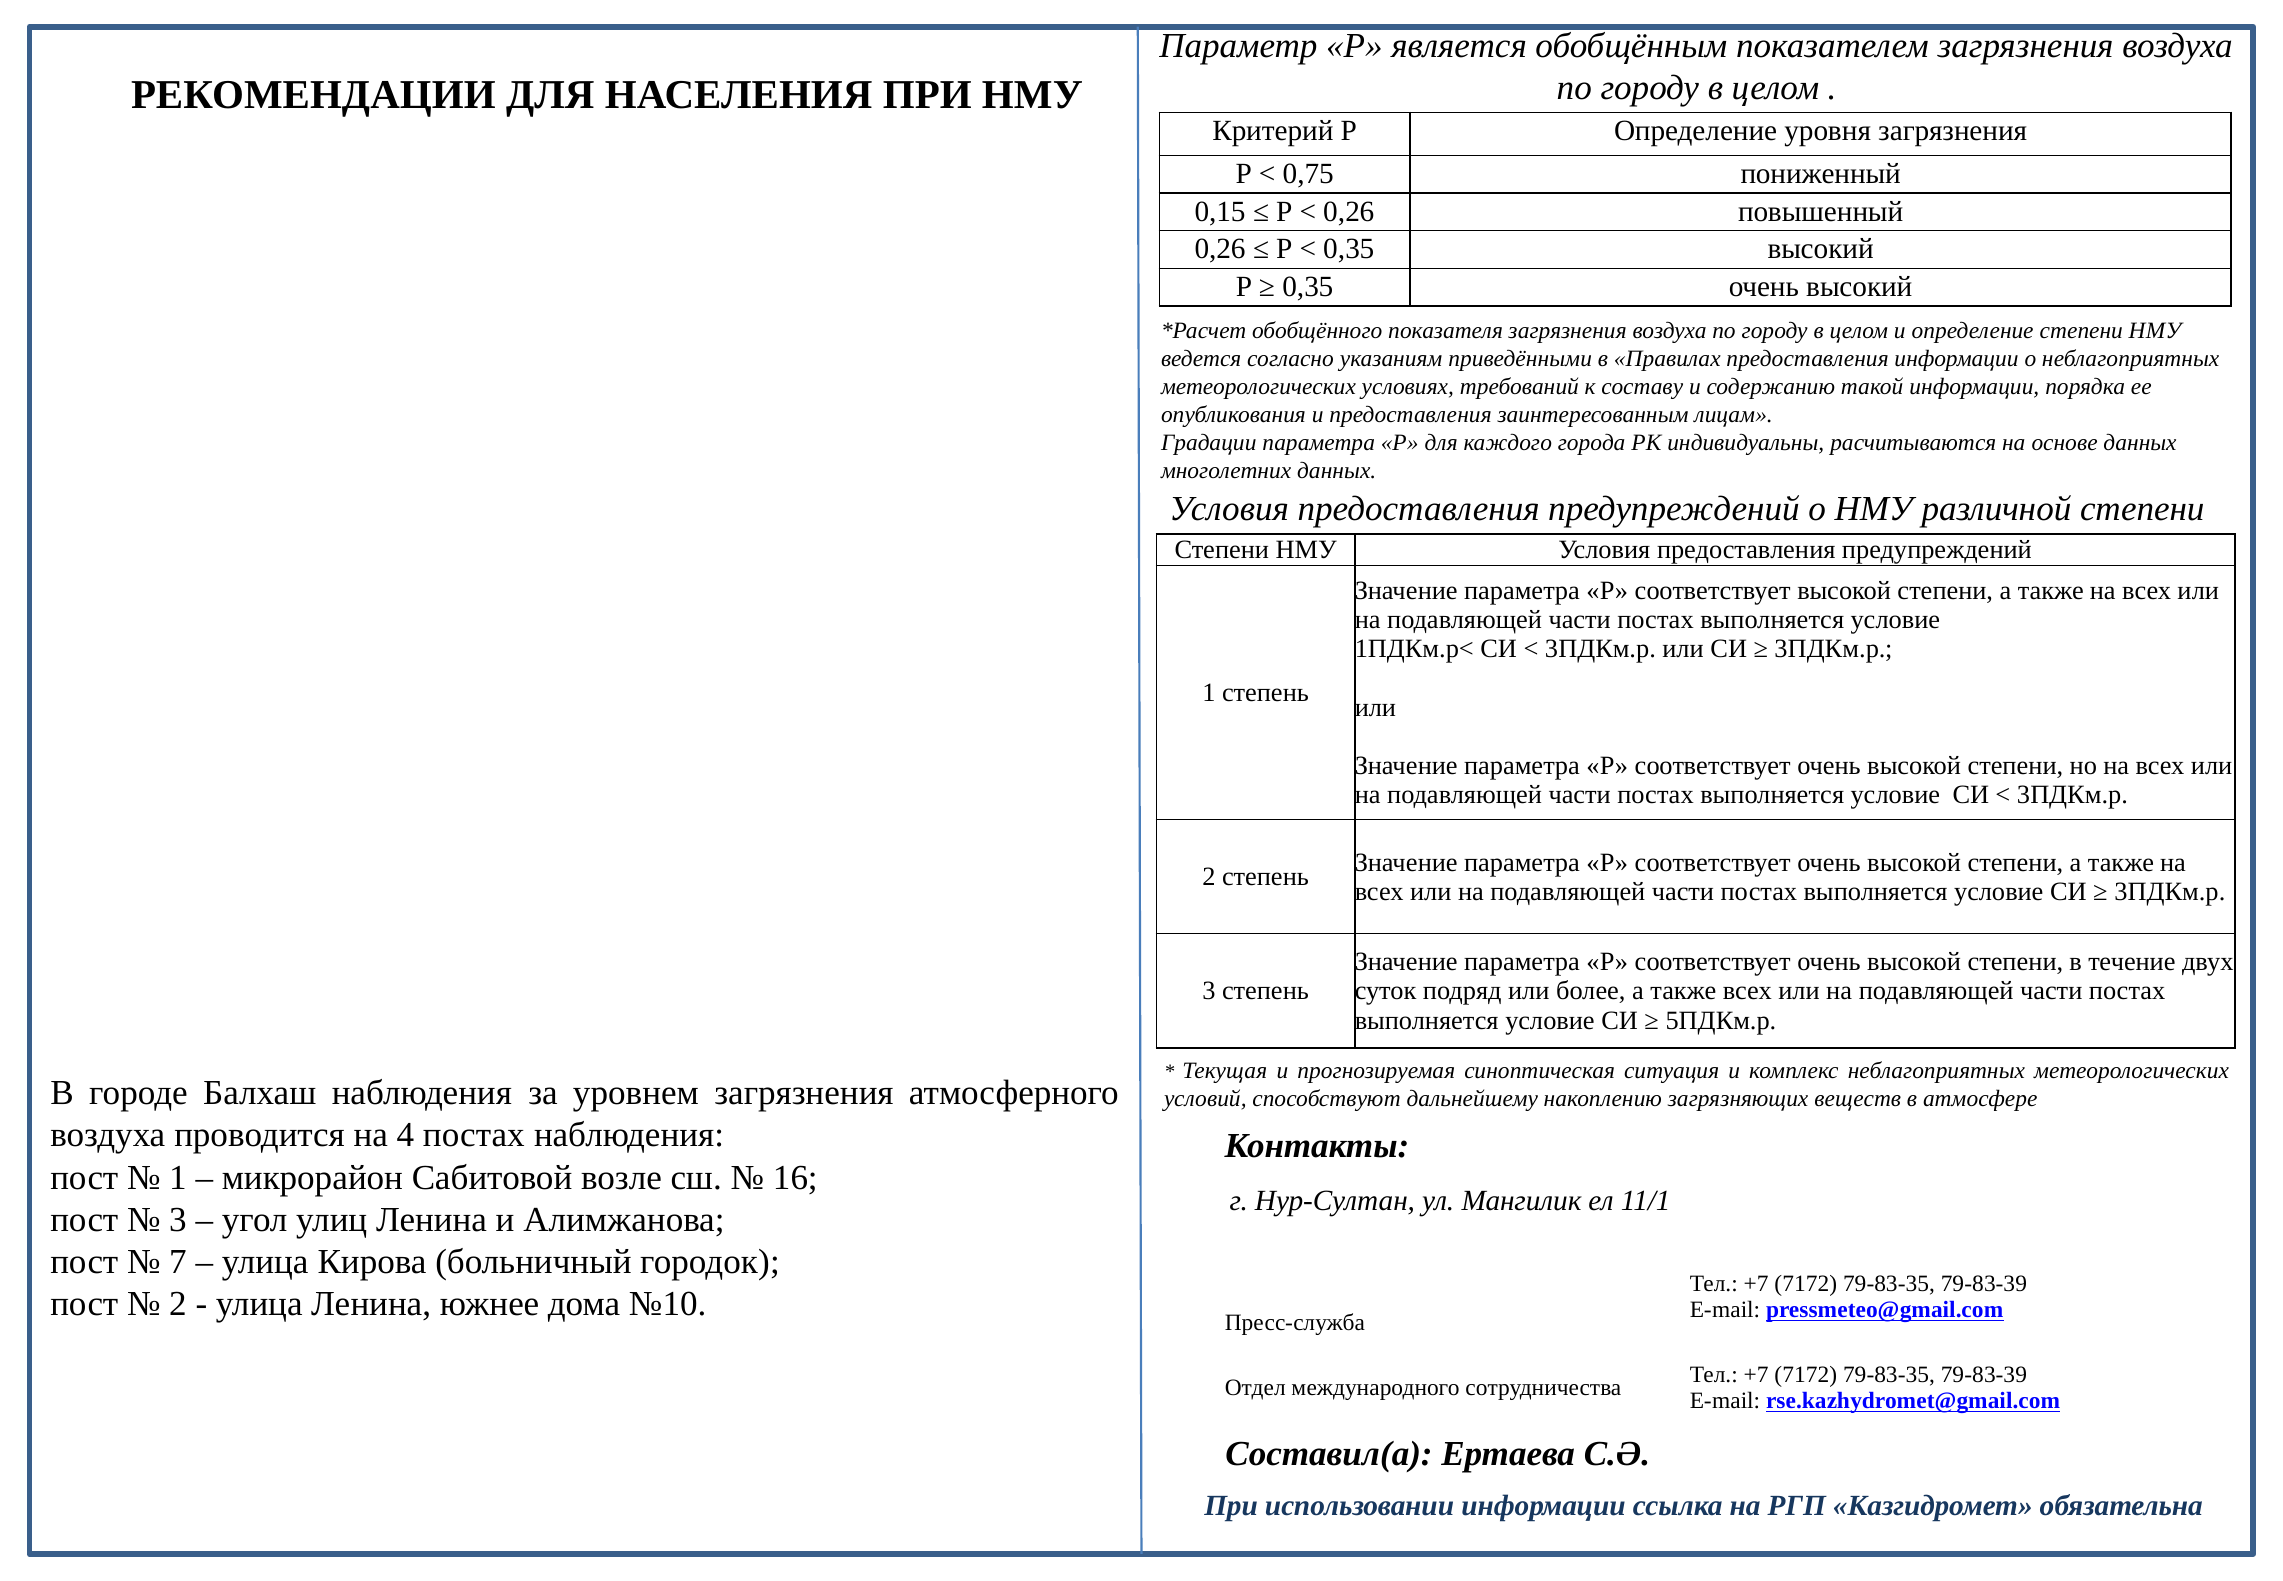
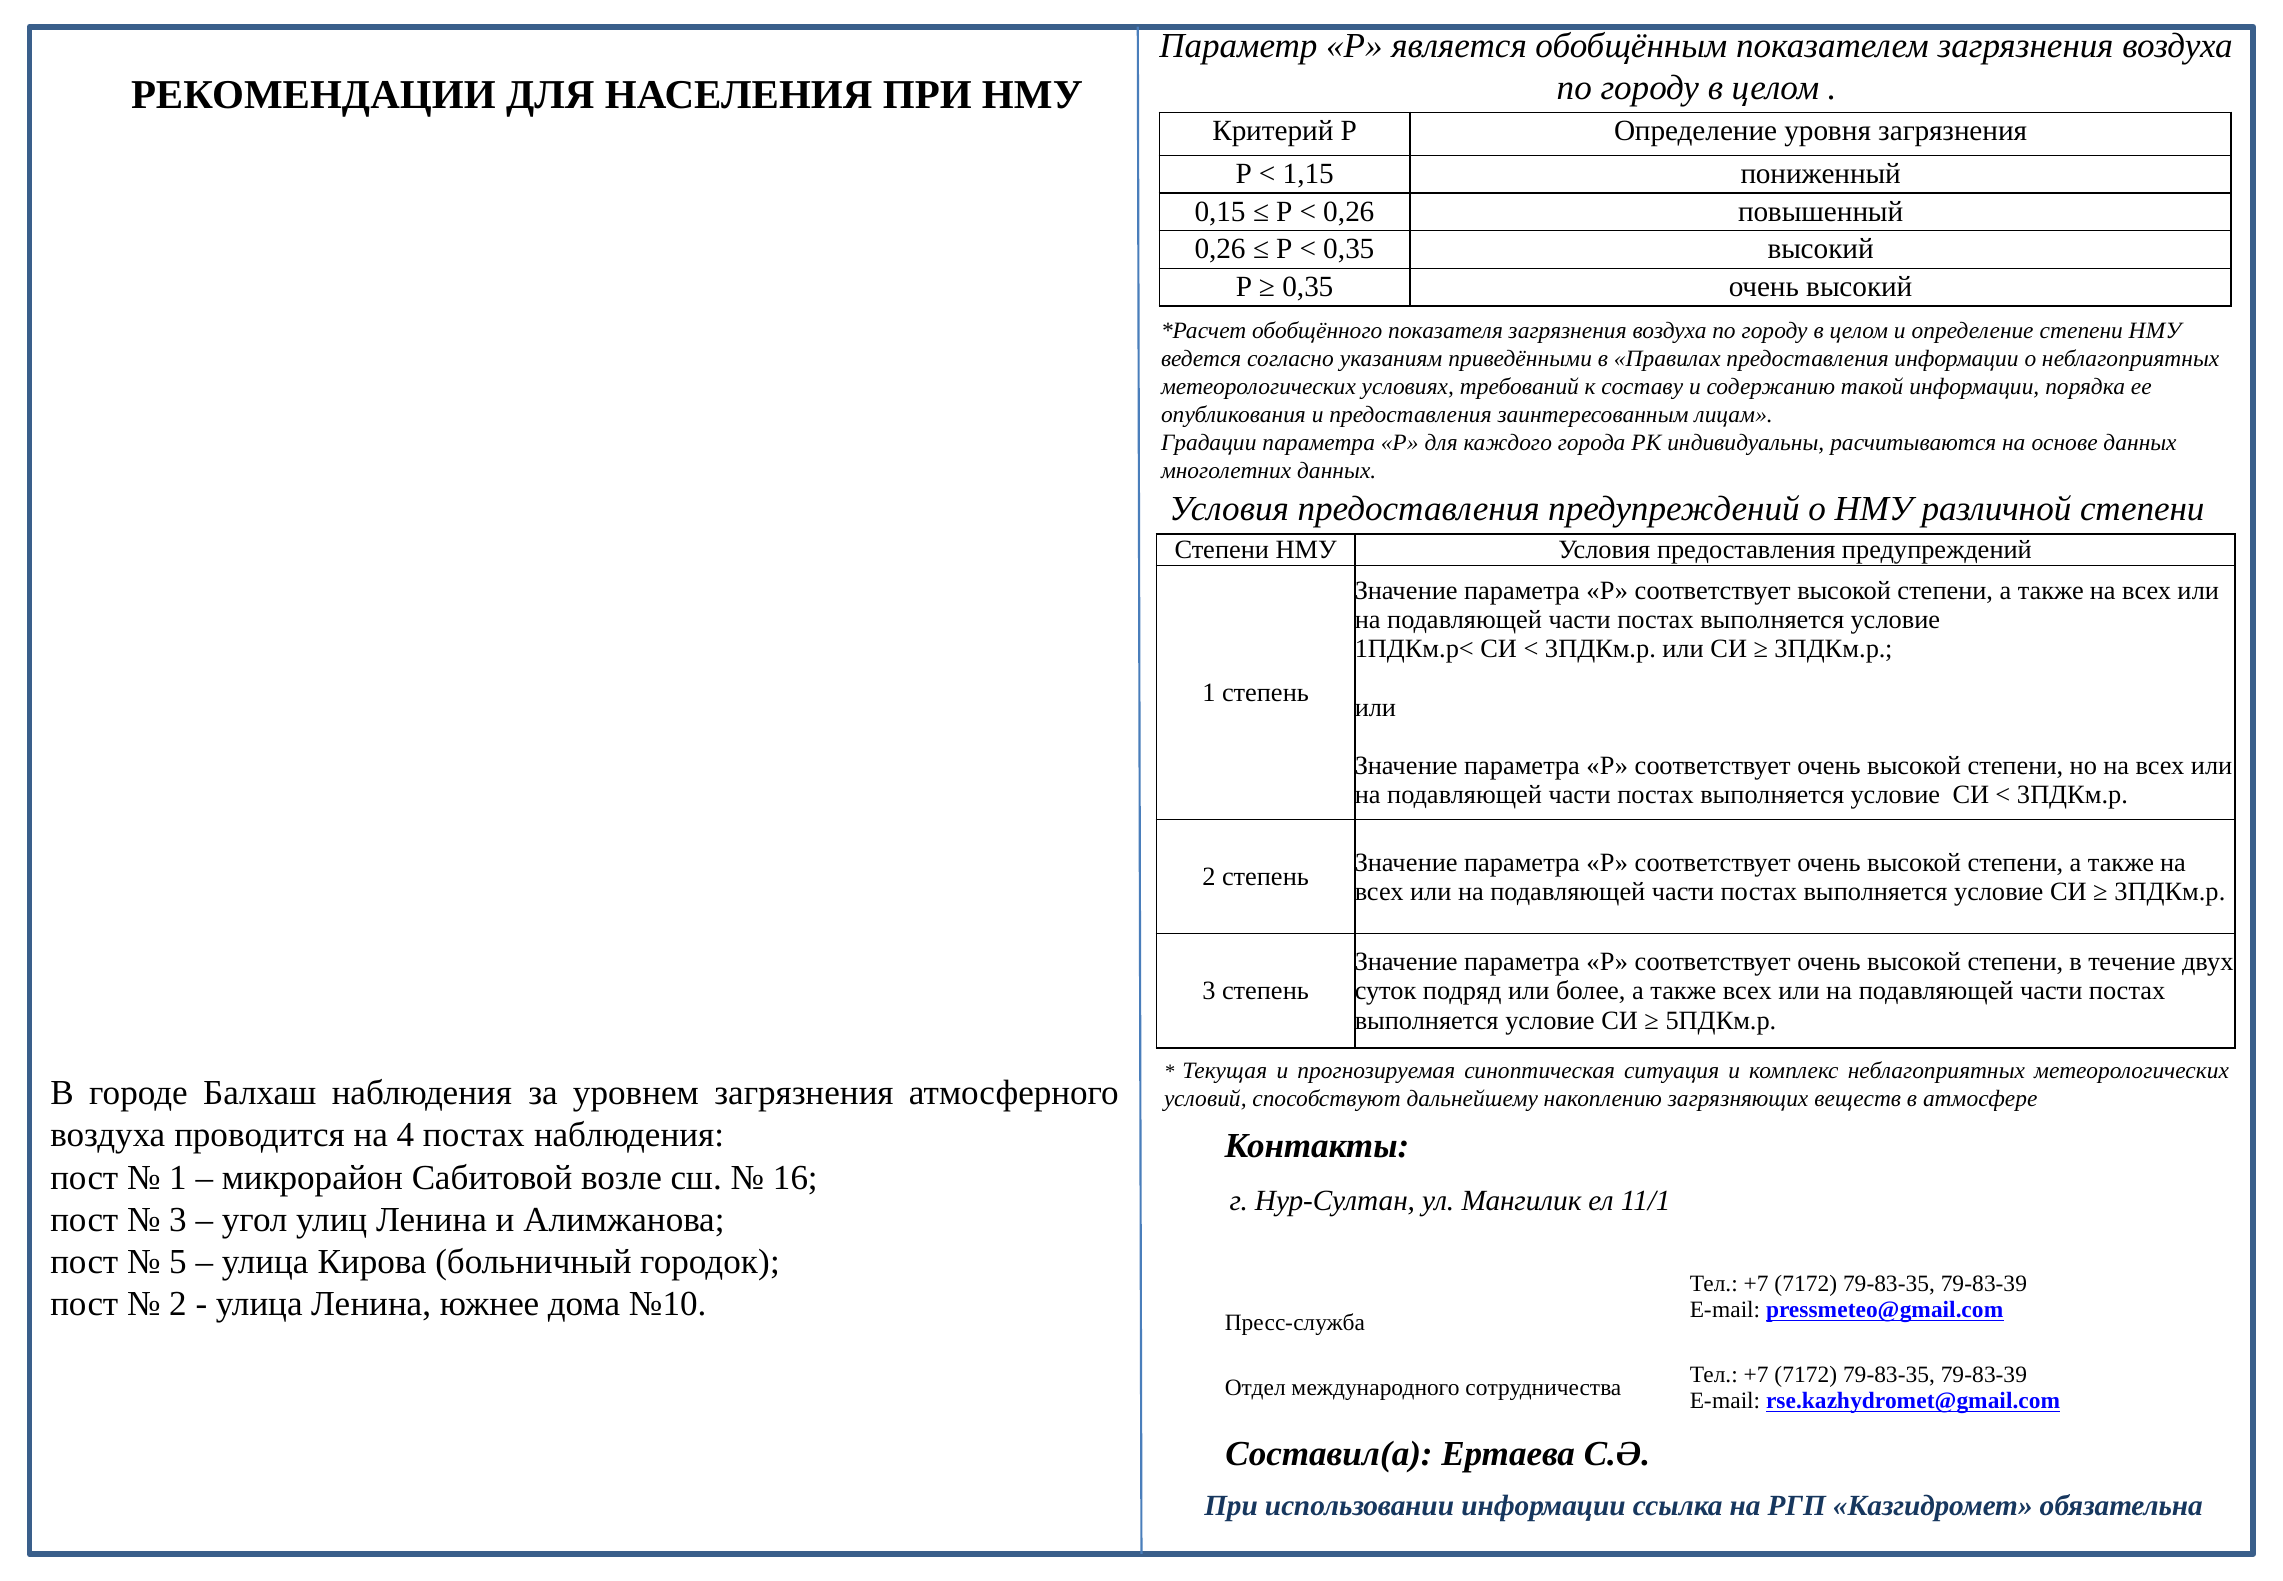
0,75: 0,75 -> 1,15
7: 7 -> 5
